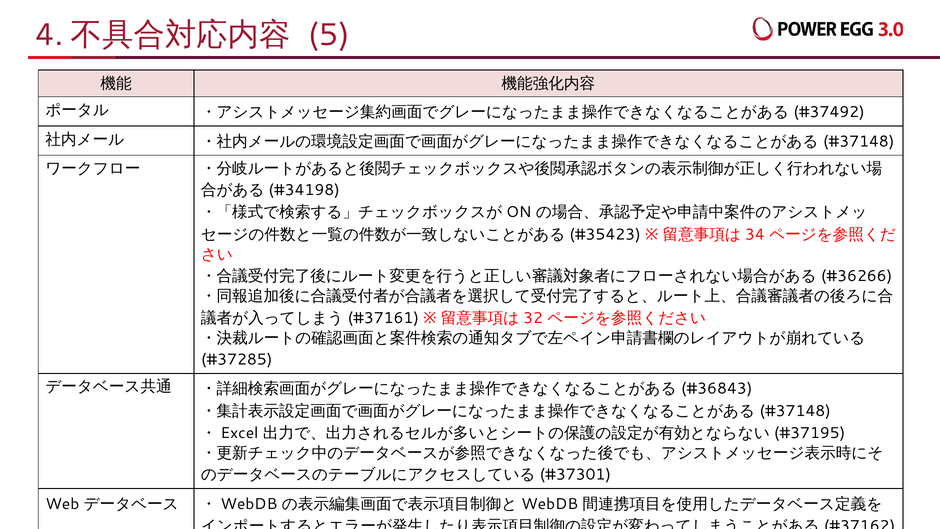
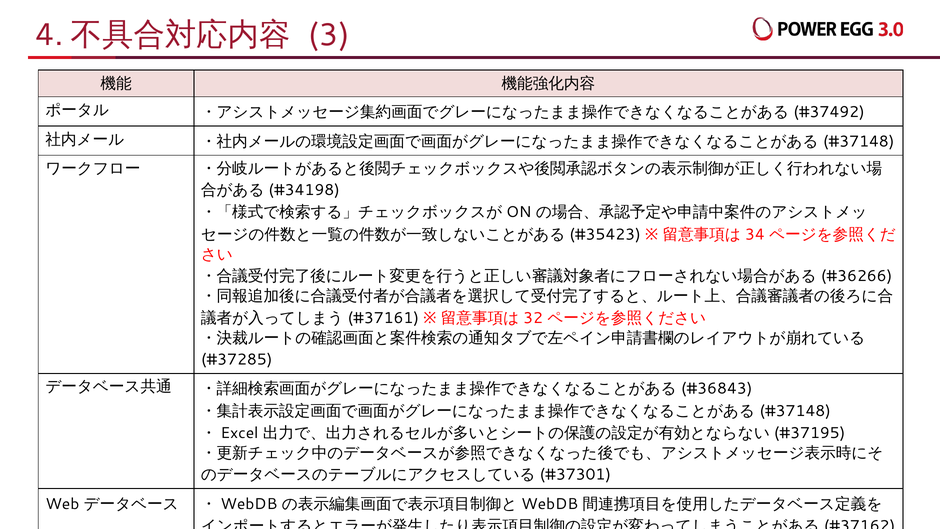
5: 5 -> 3
